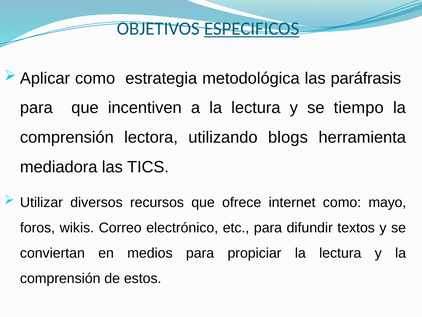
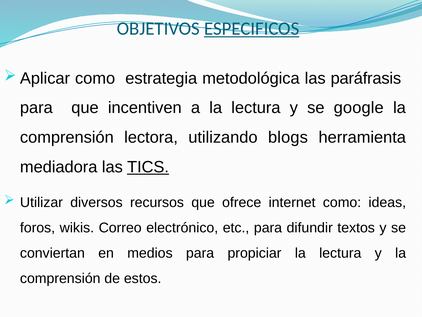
tiempo: tiempo -> google
TICS underline: none -> present
mayo: mayo -> ideas
